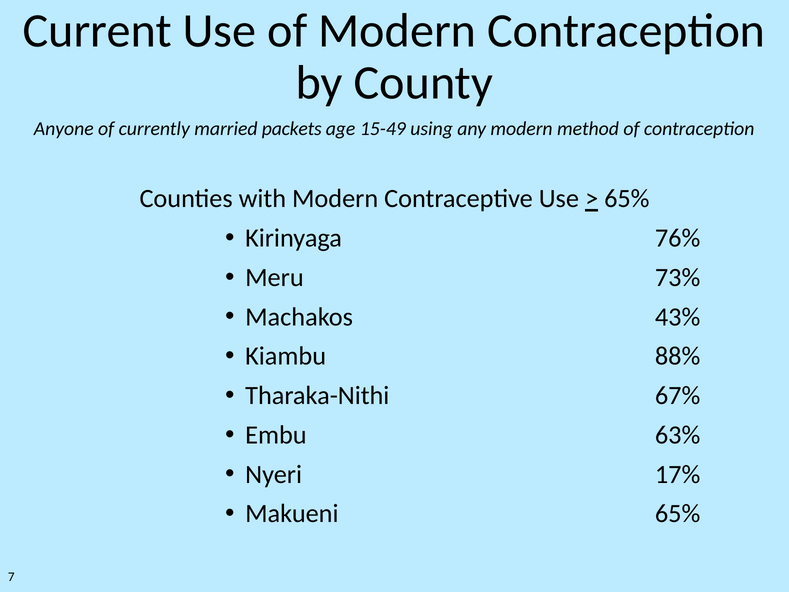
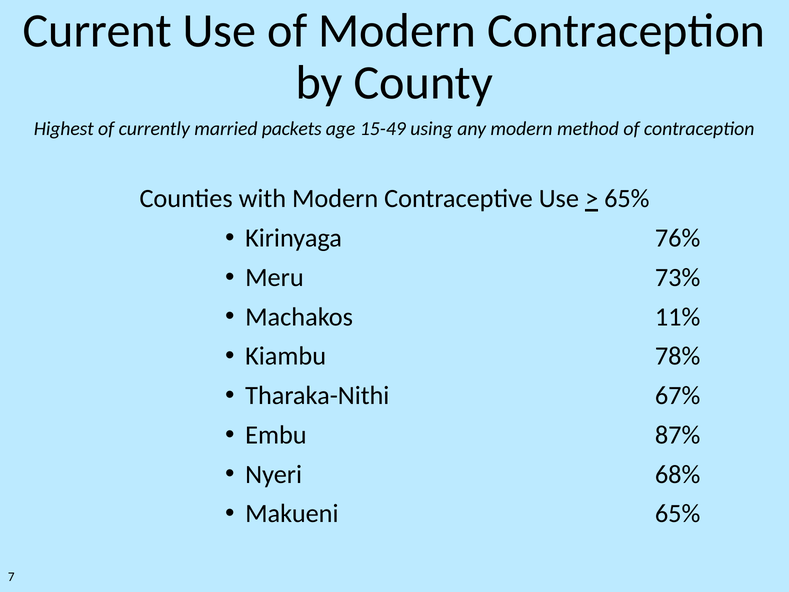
Anyone: Anyone -> Highest
43%: 43% -> 11%
88%: 88% -> 78%
63%: 63% -> 87%
17%: 17% -> 68%
